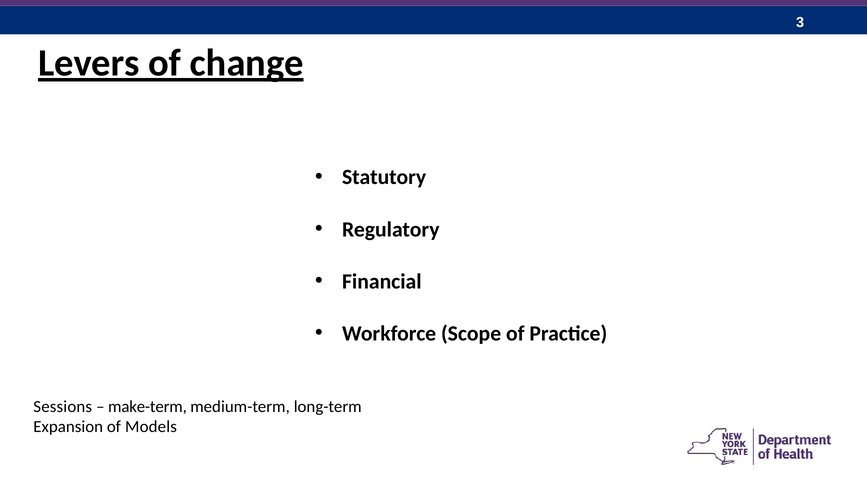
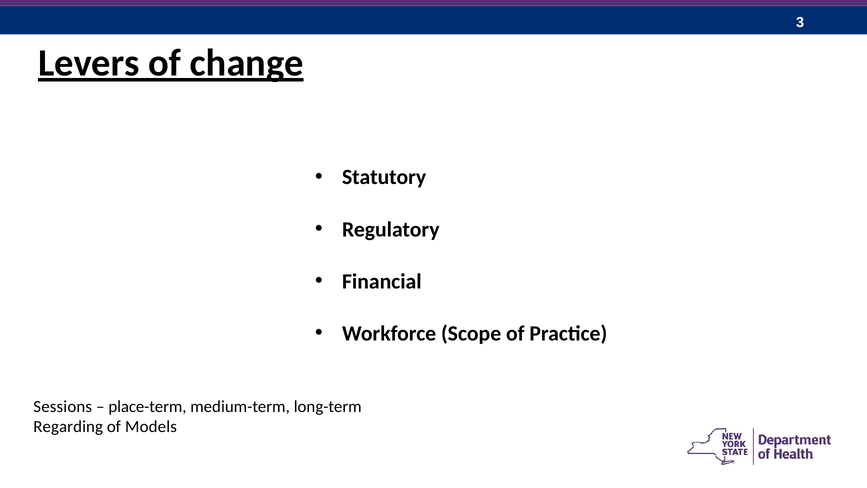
make-term: make-term -> place-term
Expansion: Expansion -> Regarding
